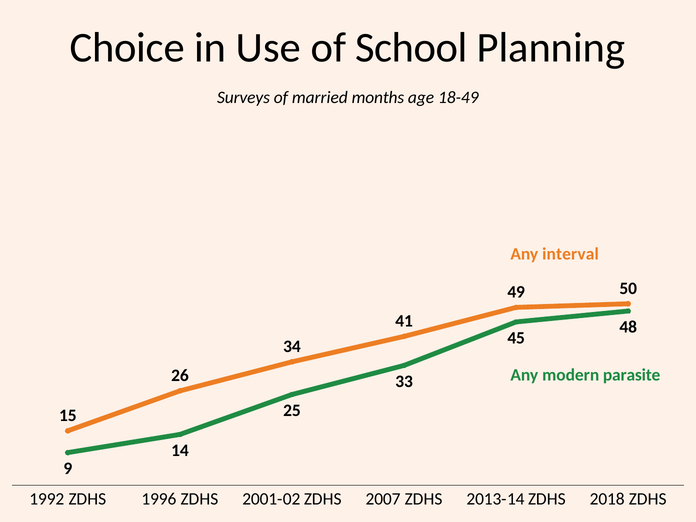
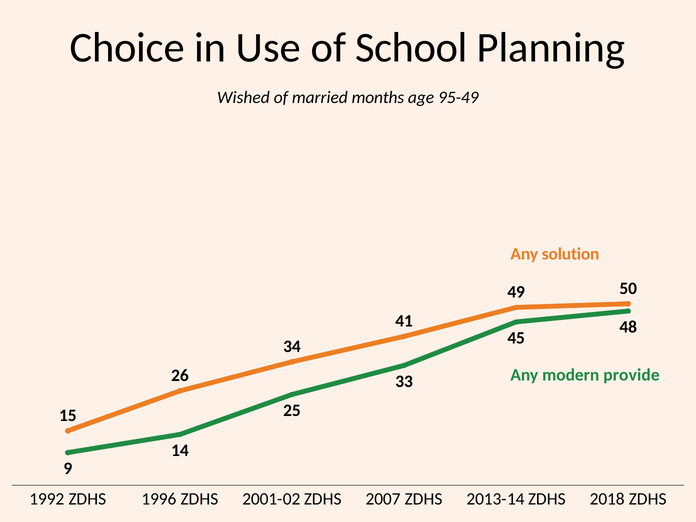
Surveys: Surveys -> Wished
18-49: 18-49 -> 95-49
interval: interval -> solution
parasite: parasite -> provide
